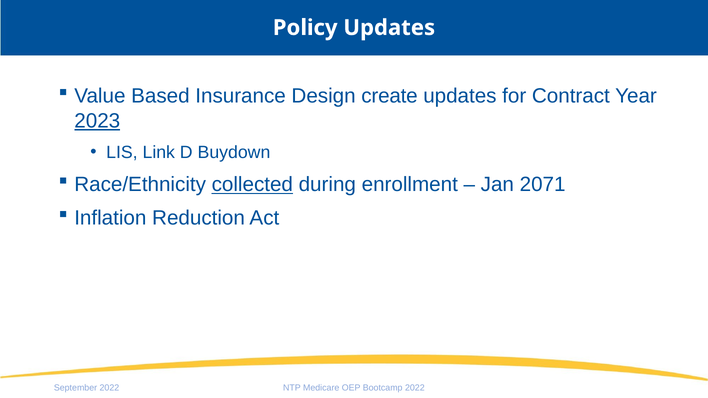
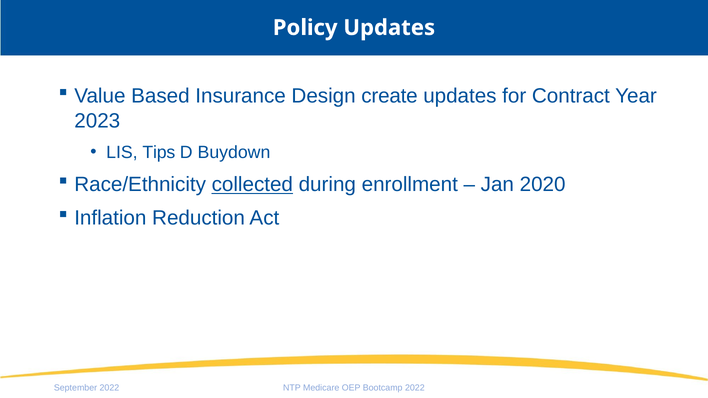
2023 underline: present -> none
Link: Link -> Tips
2071: 2071 -> 2020
